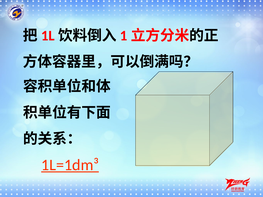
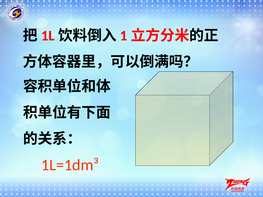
1L=1dm³ underline: present -> none
